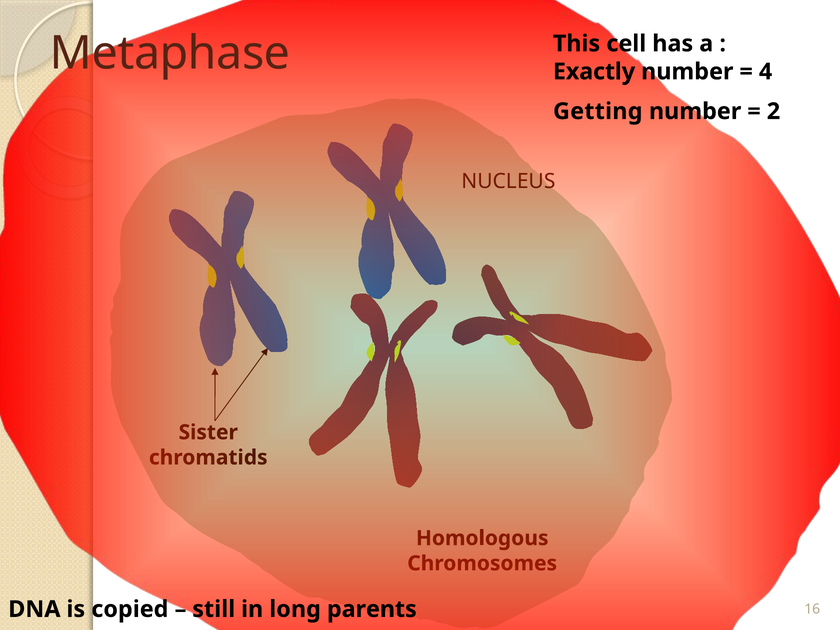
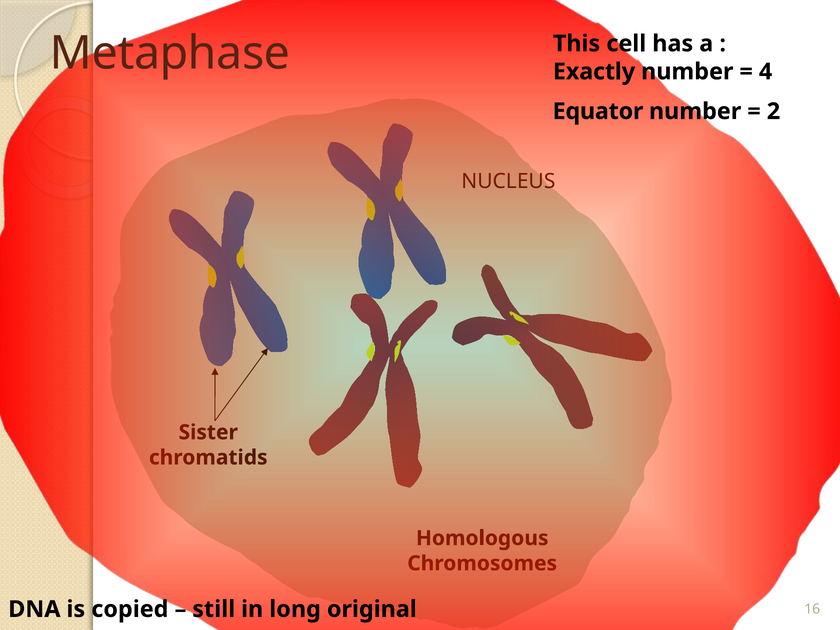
Getting: Getting -> Equator
parents: parents -> original
